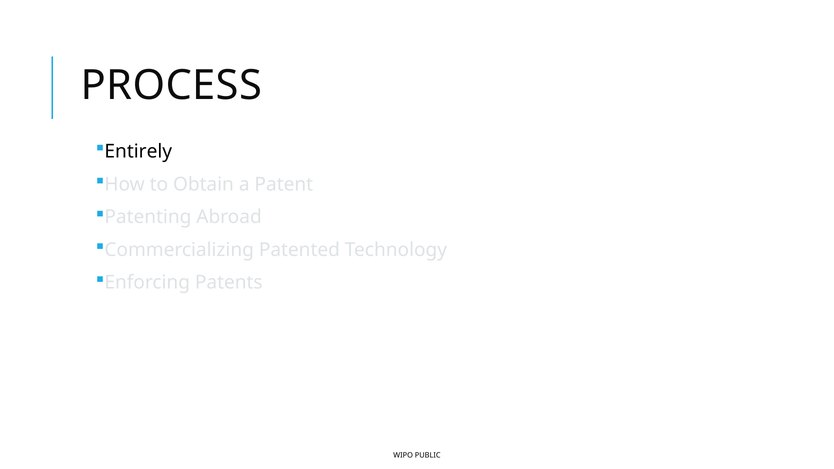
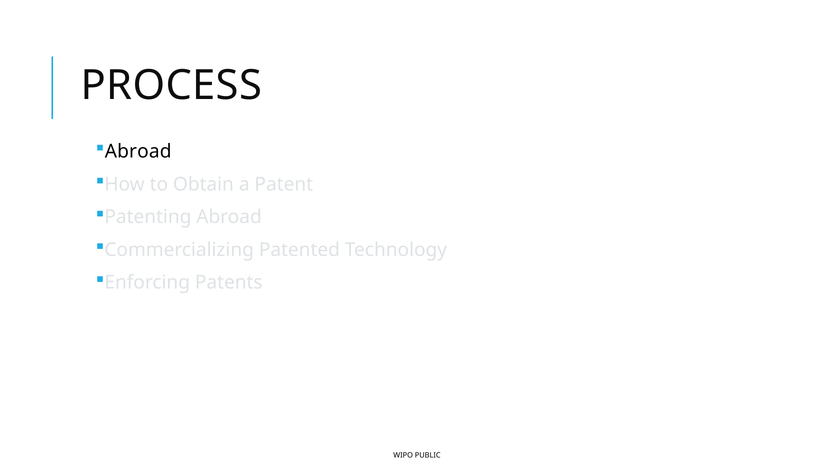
Entirely at (138, 151): Entirely -> Abroad
